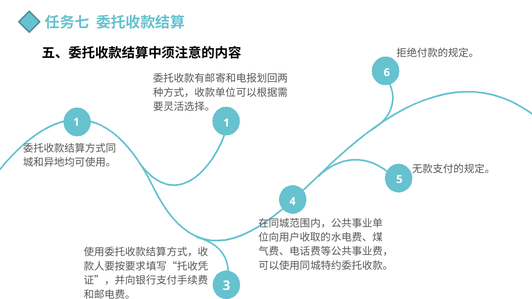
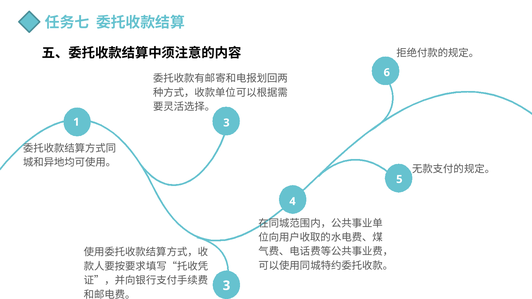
1 1: 1 -> 3
